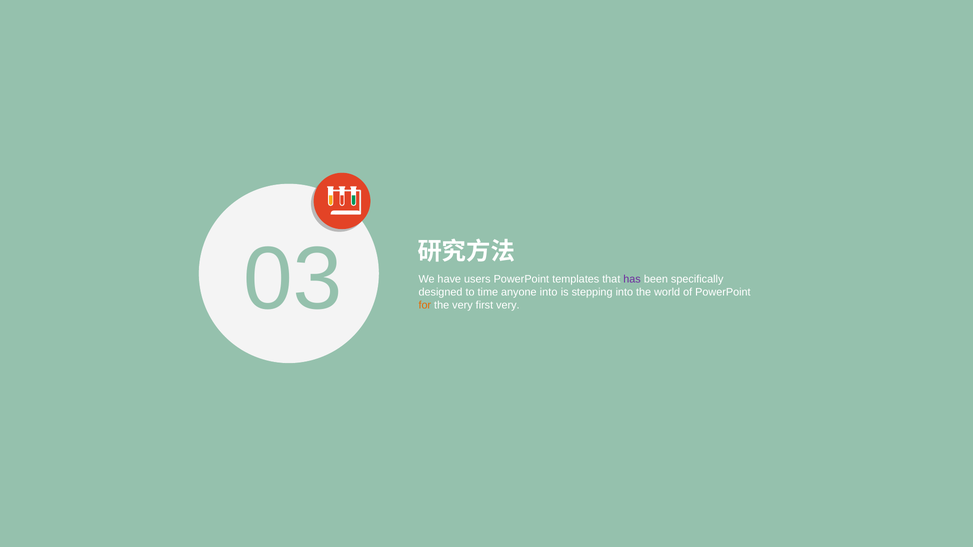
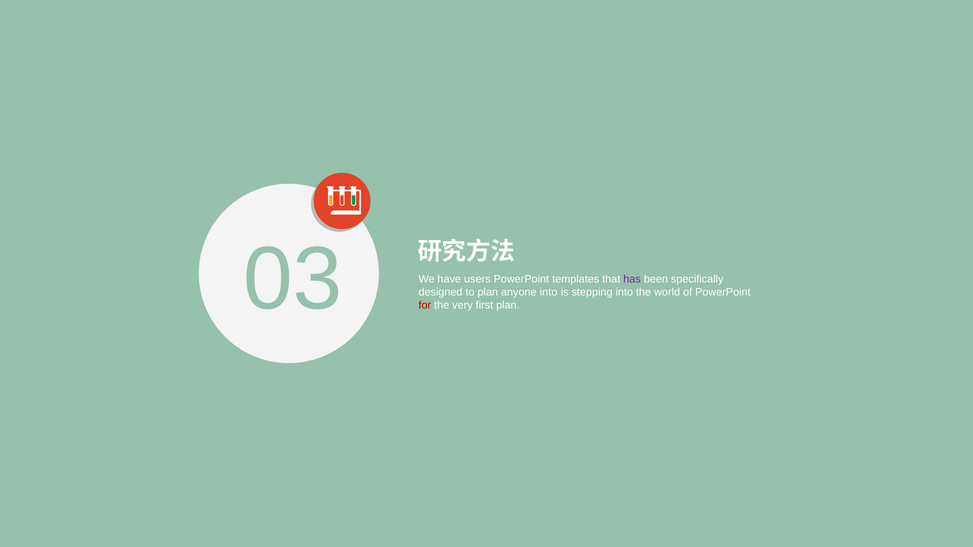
to time: time -> plan
for colour: orange -> red
first very: very -> plan
